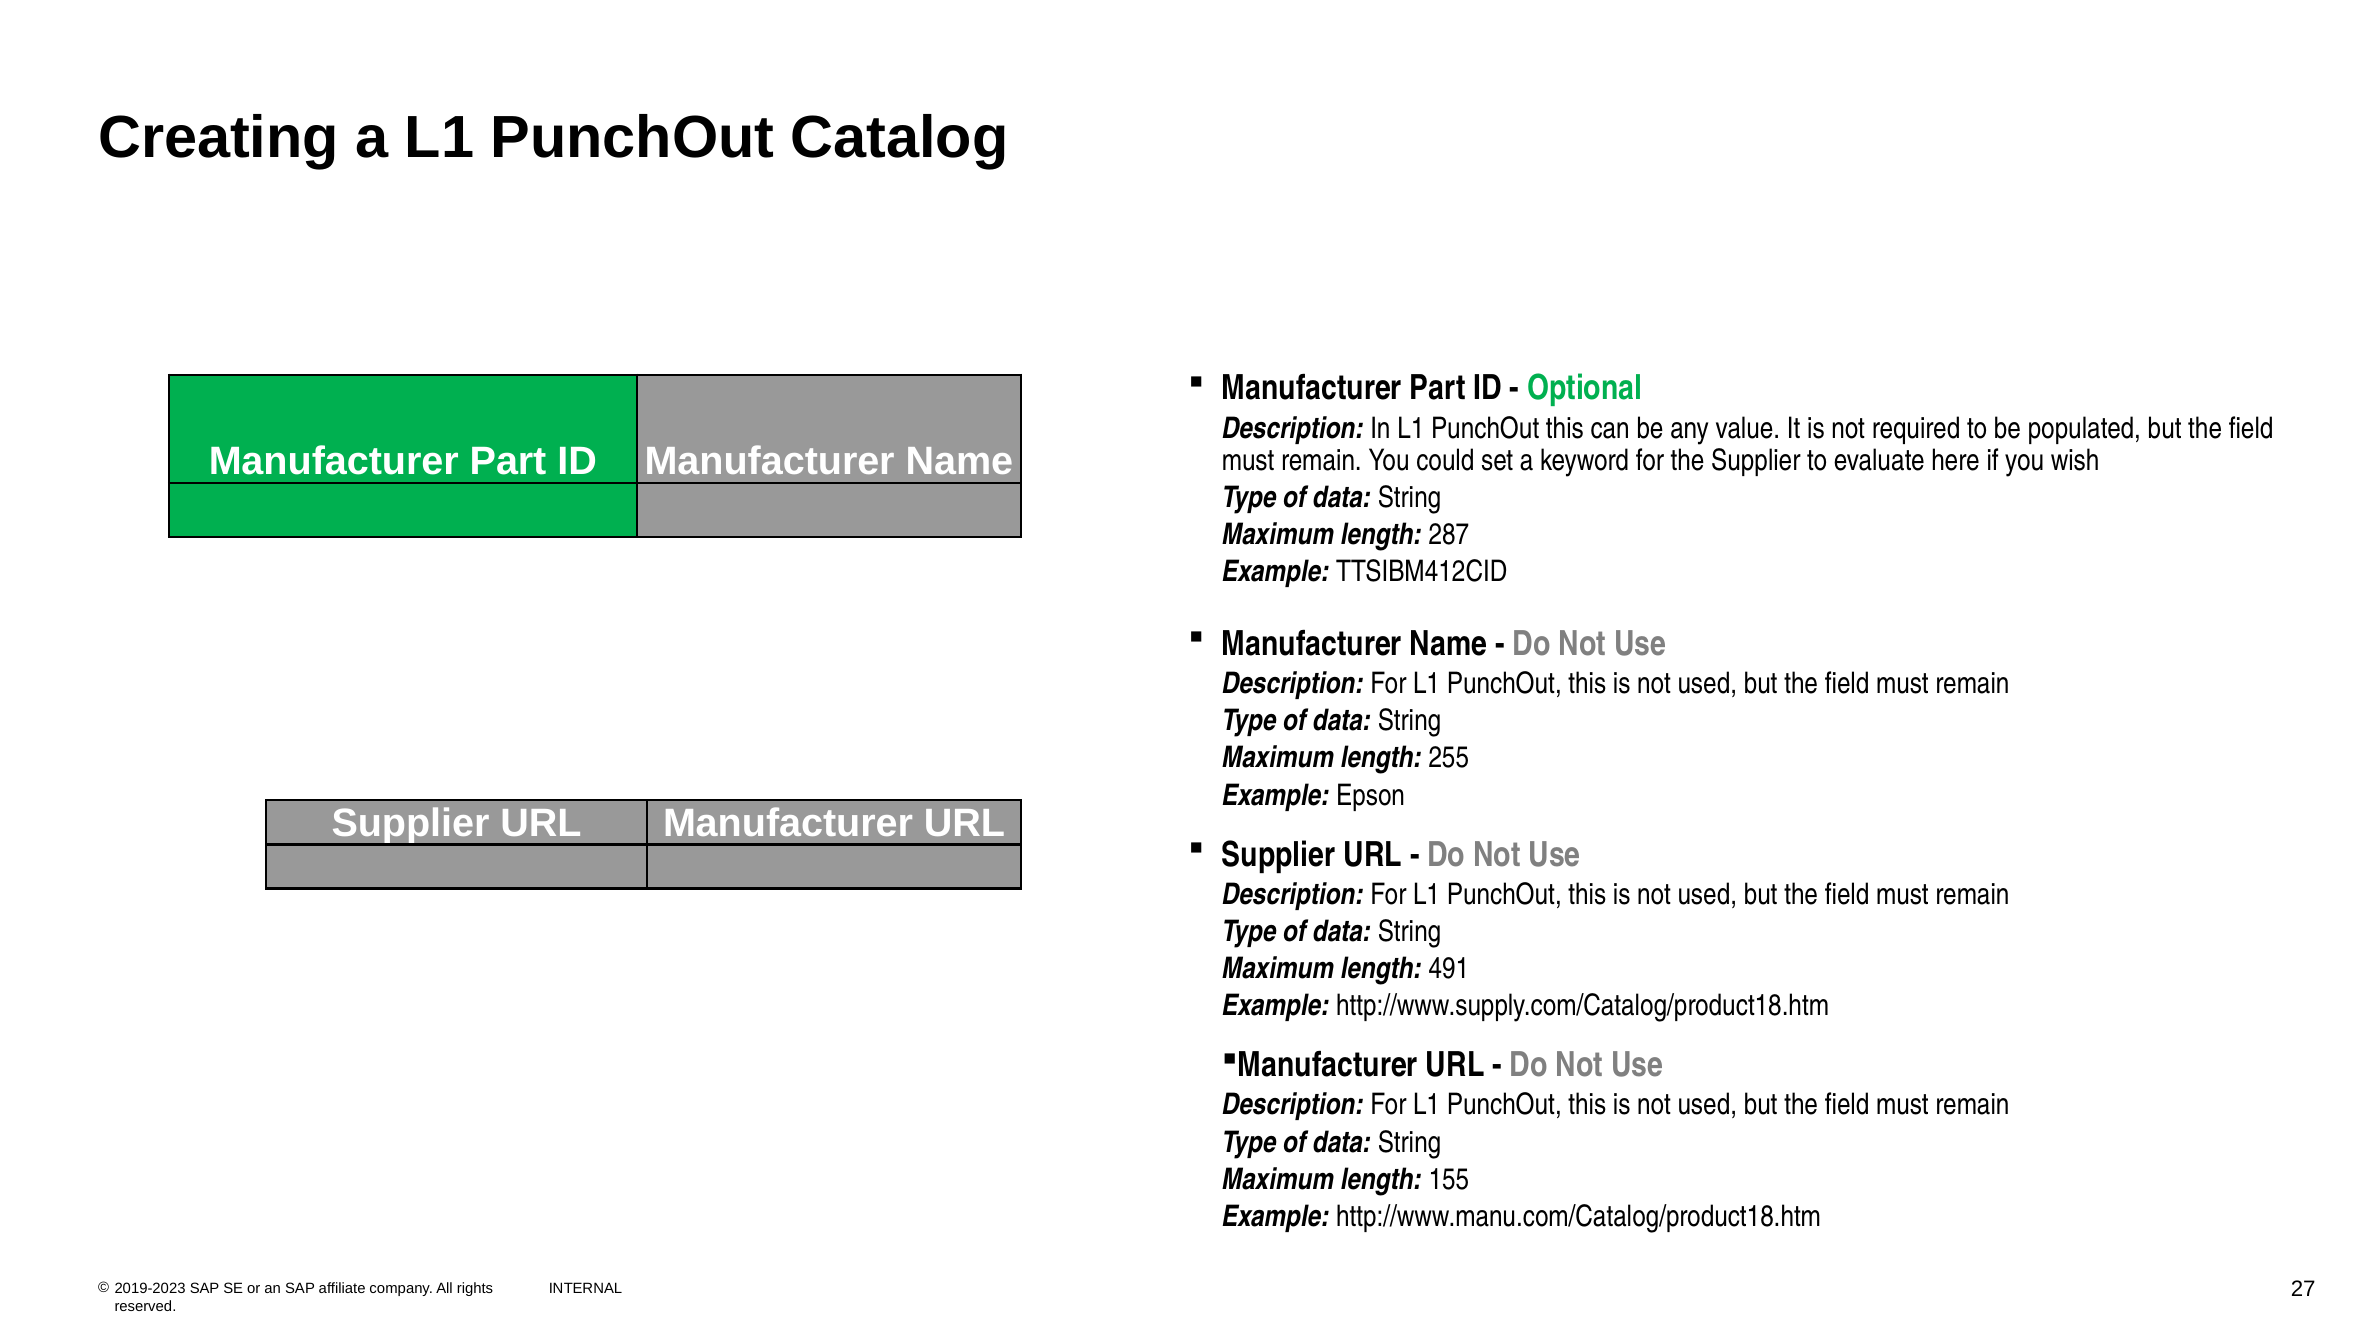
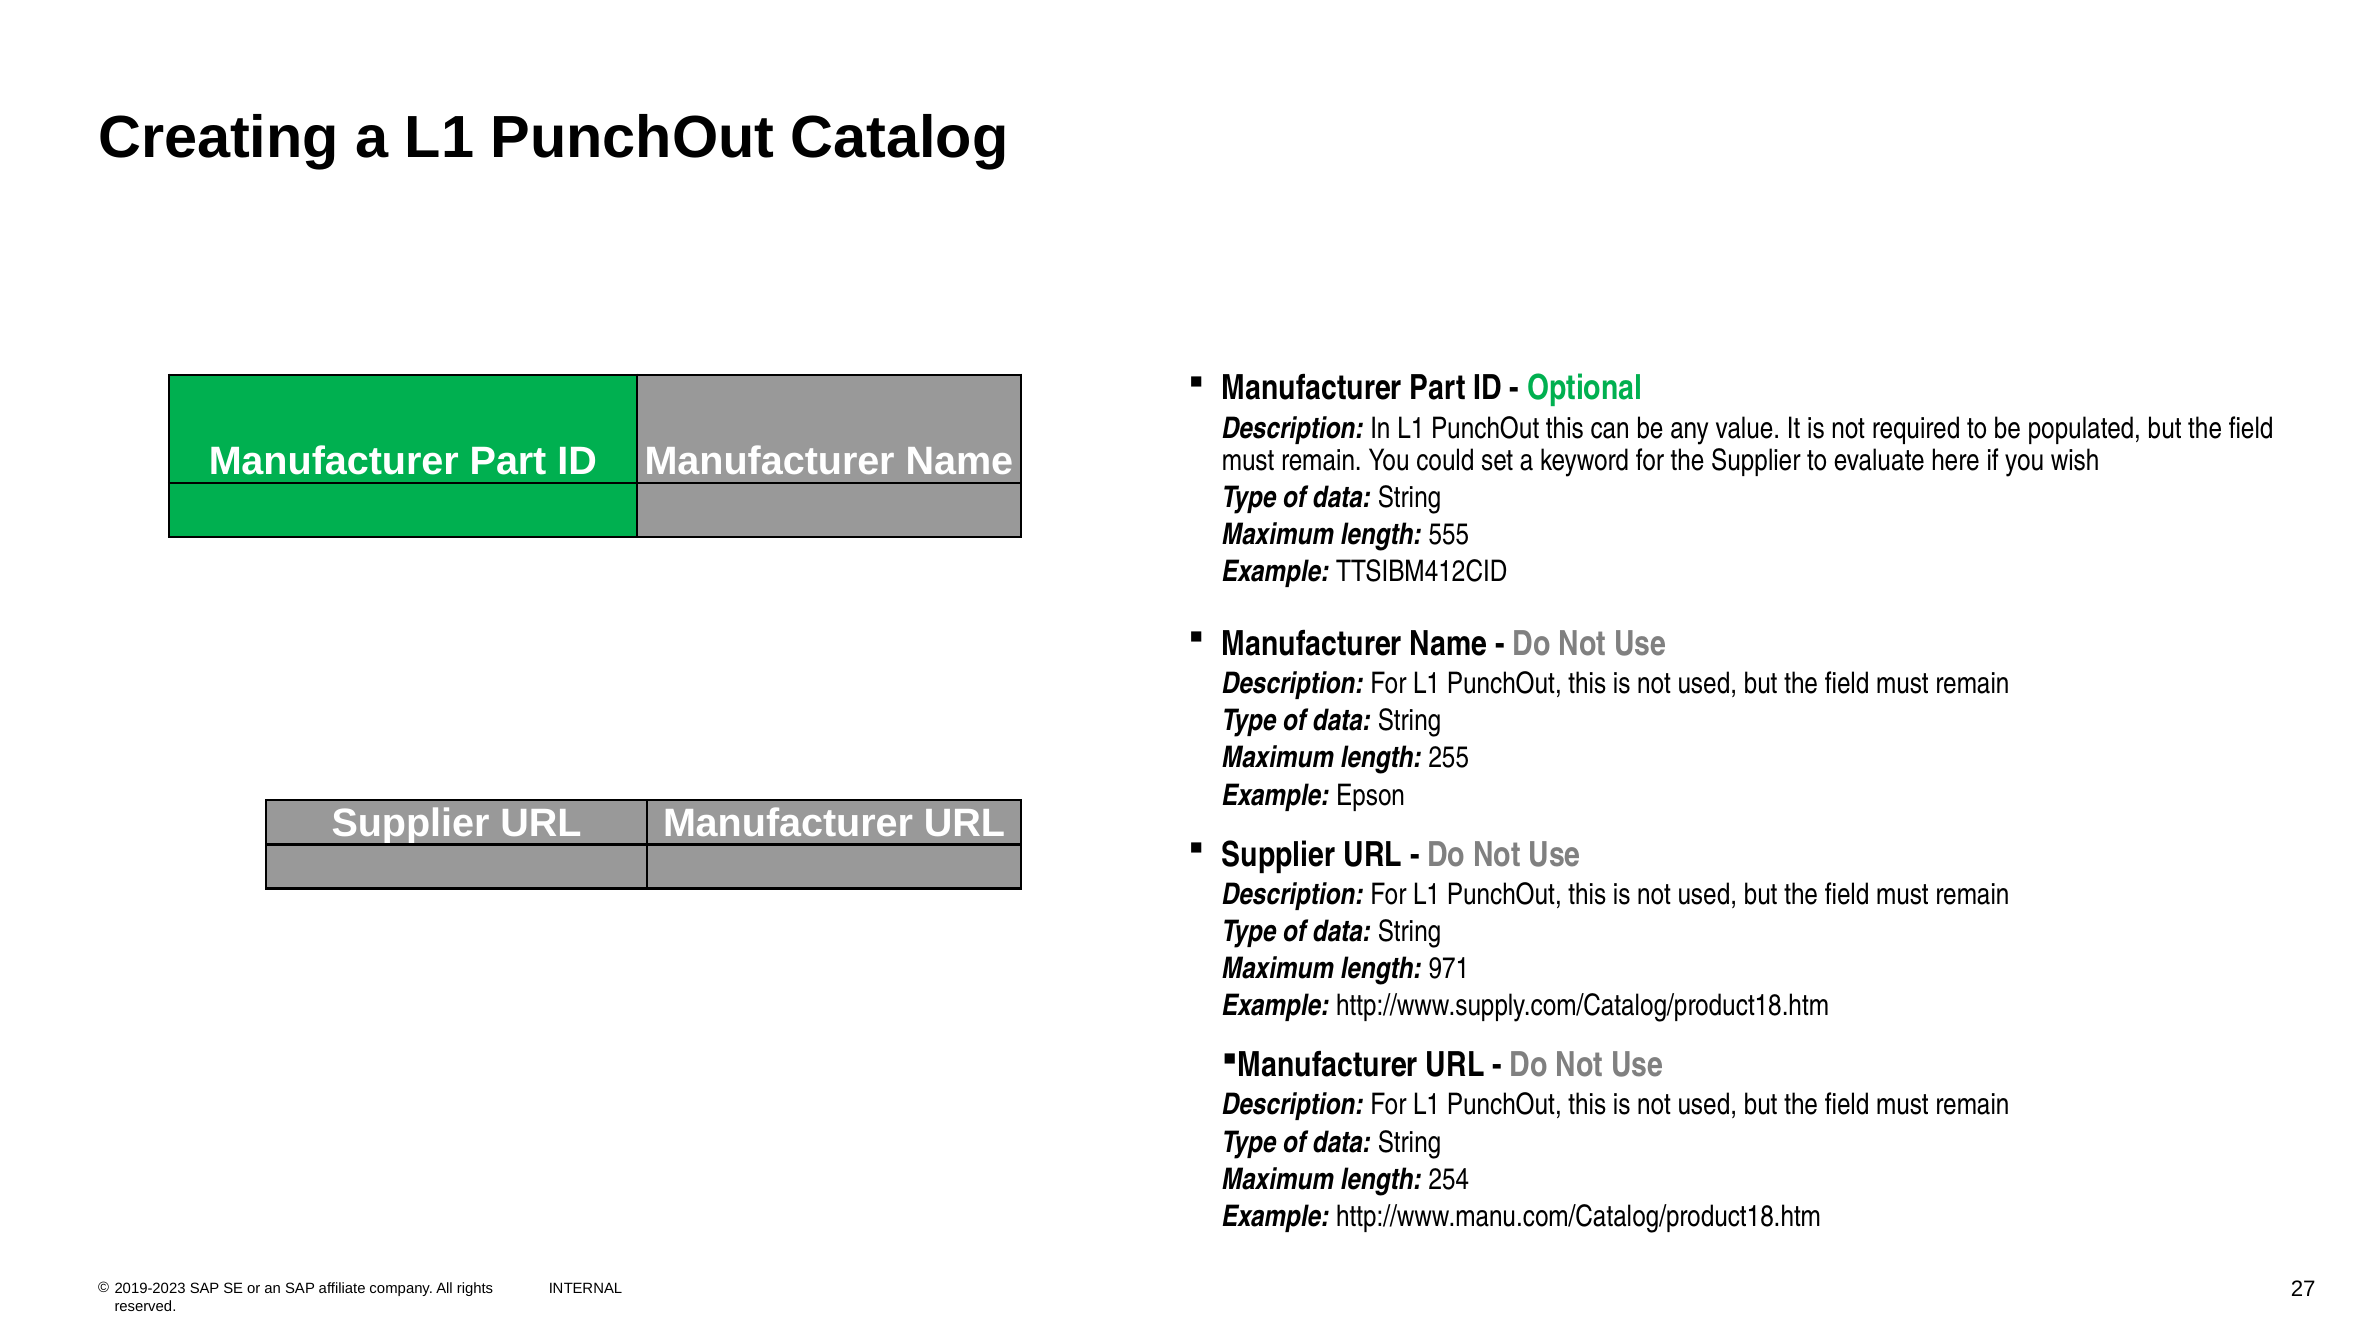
287: 287 -> 555
491: 491 -> 971
155: 155 -> 254
